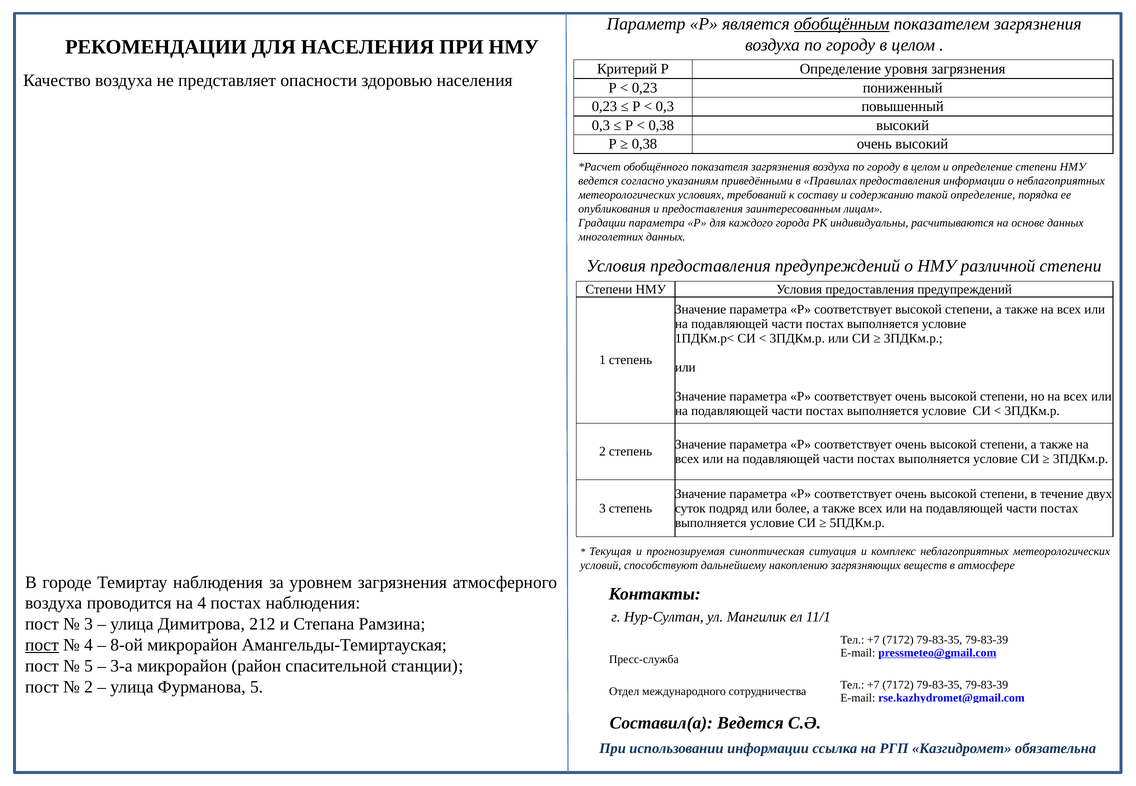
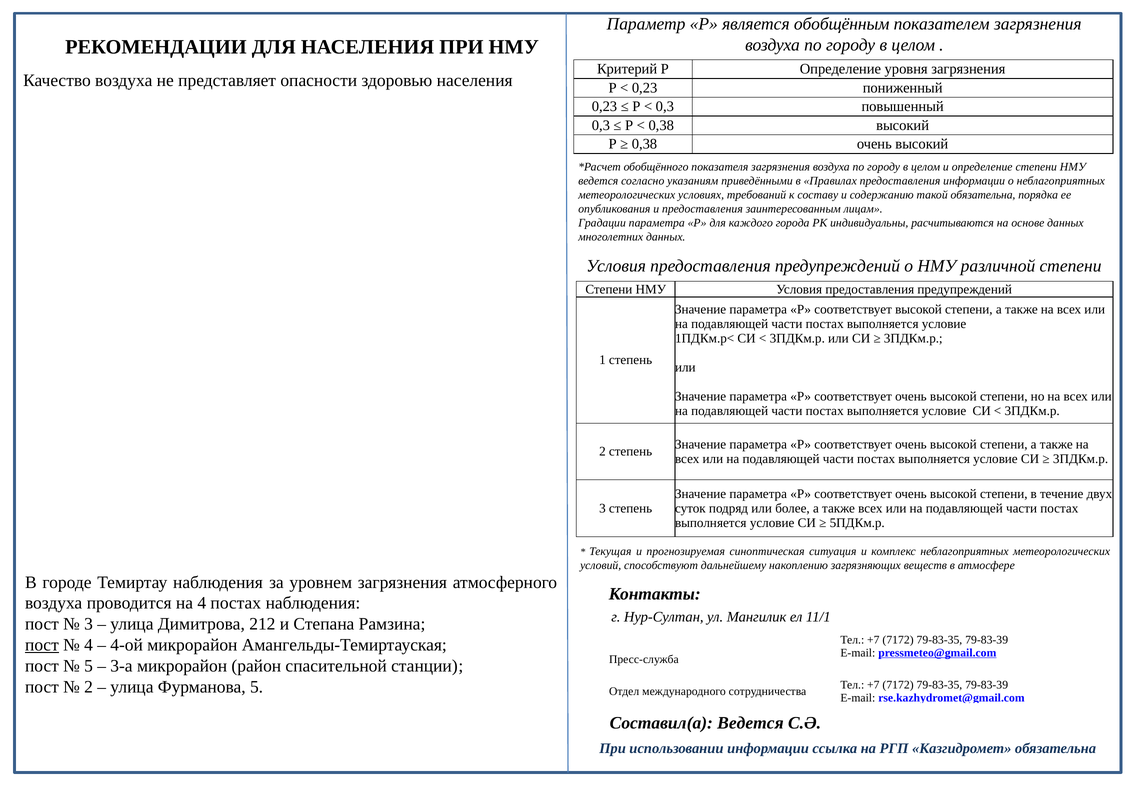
обобщённым underline: present -> none
такой определение: определение -> обязательна
8-ой: 8-ой -> 4-ой
